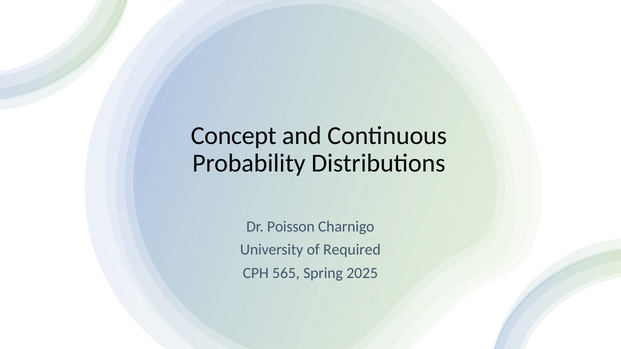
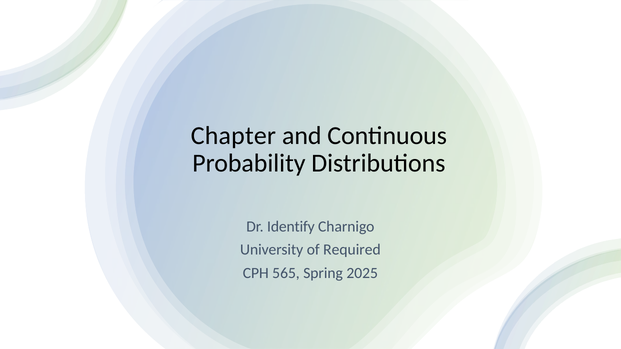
Concept: Concept -> Chapter
Poisson: Poisson -> Identify
